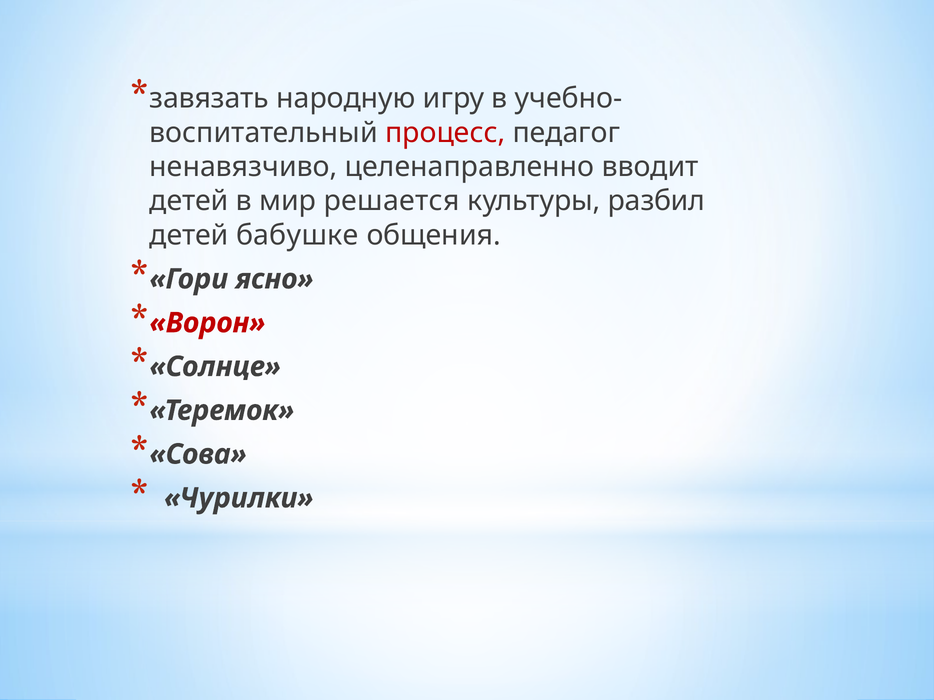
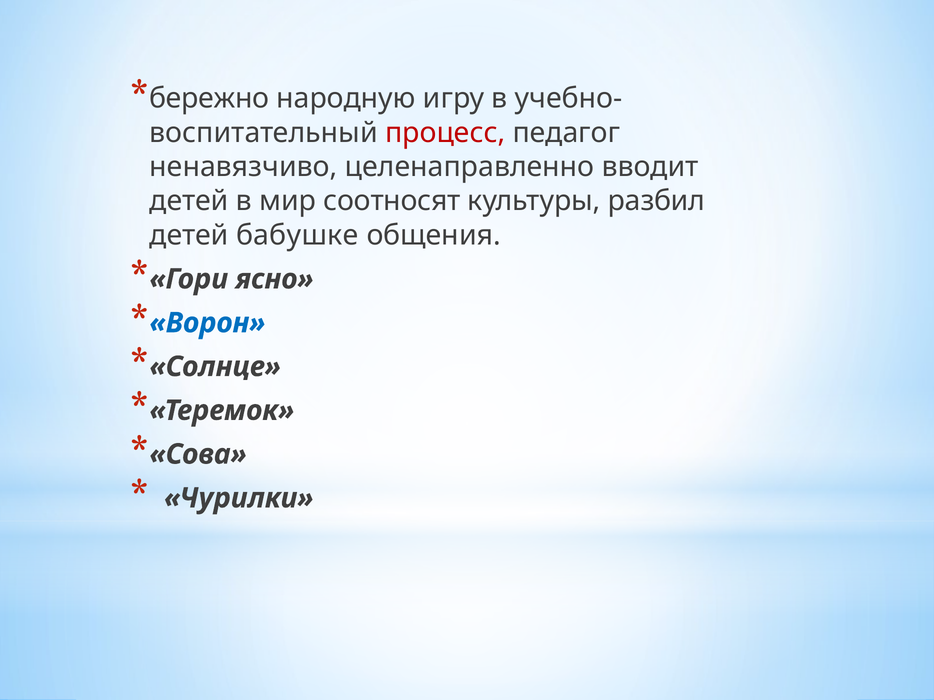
завязать: завязать -> бережно
решается: решается -> соотносят
Ворон colour: red -> blue
